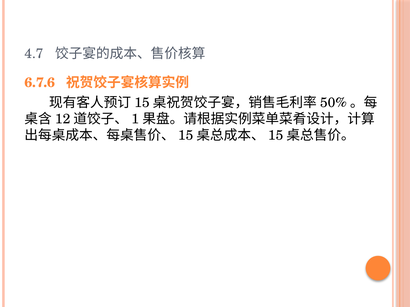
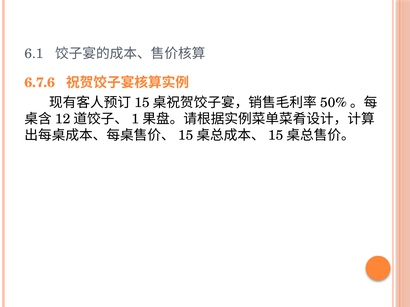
4.7: 4.7 -> 6.1
